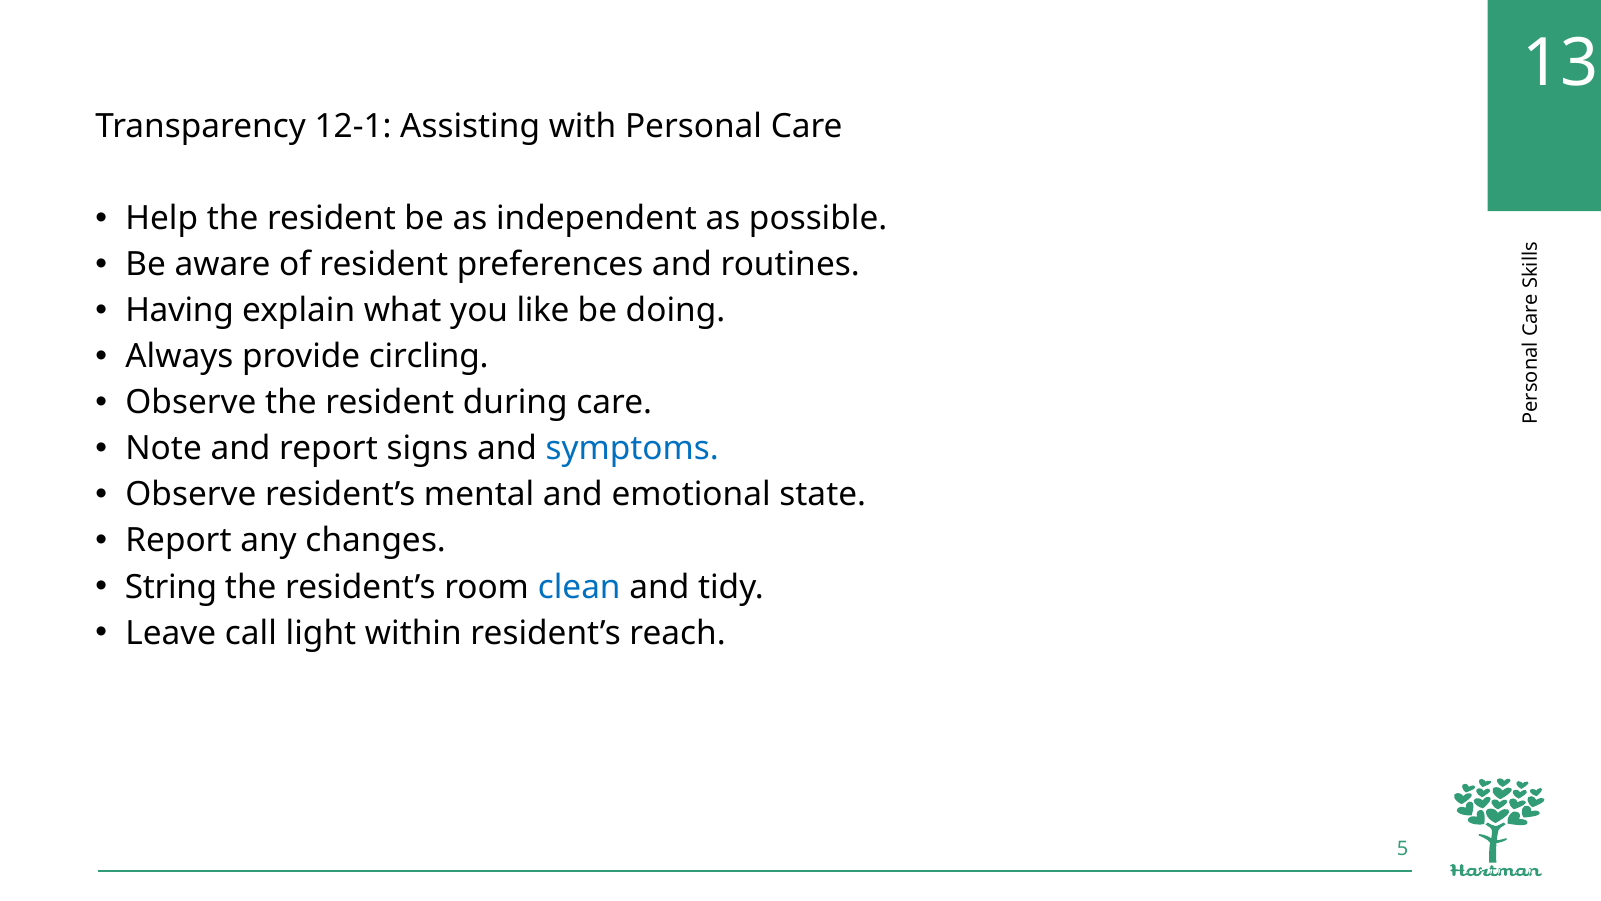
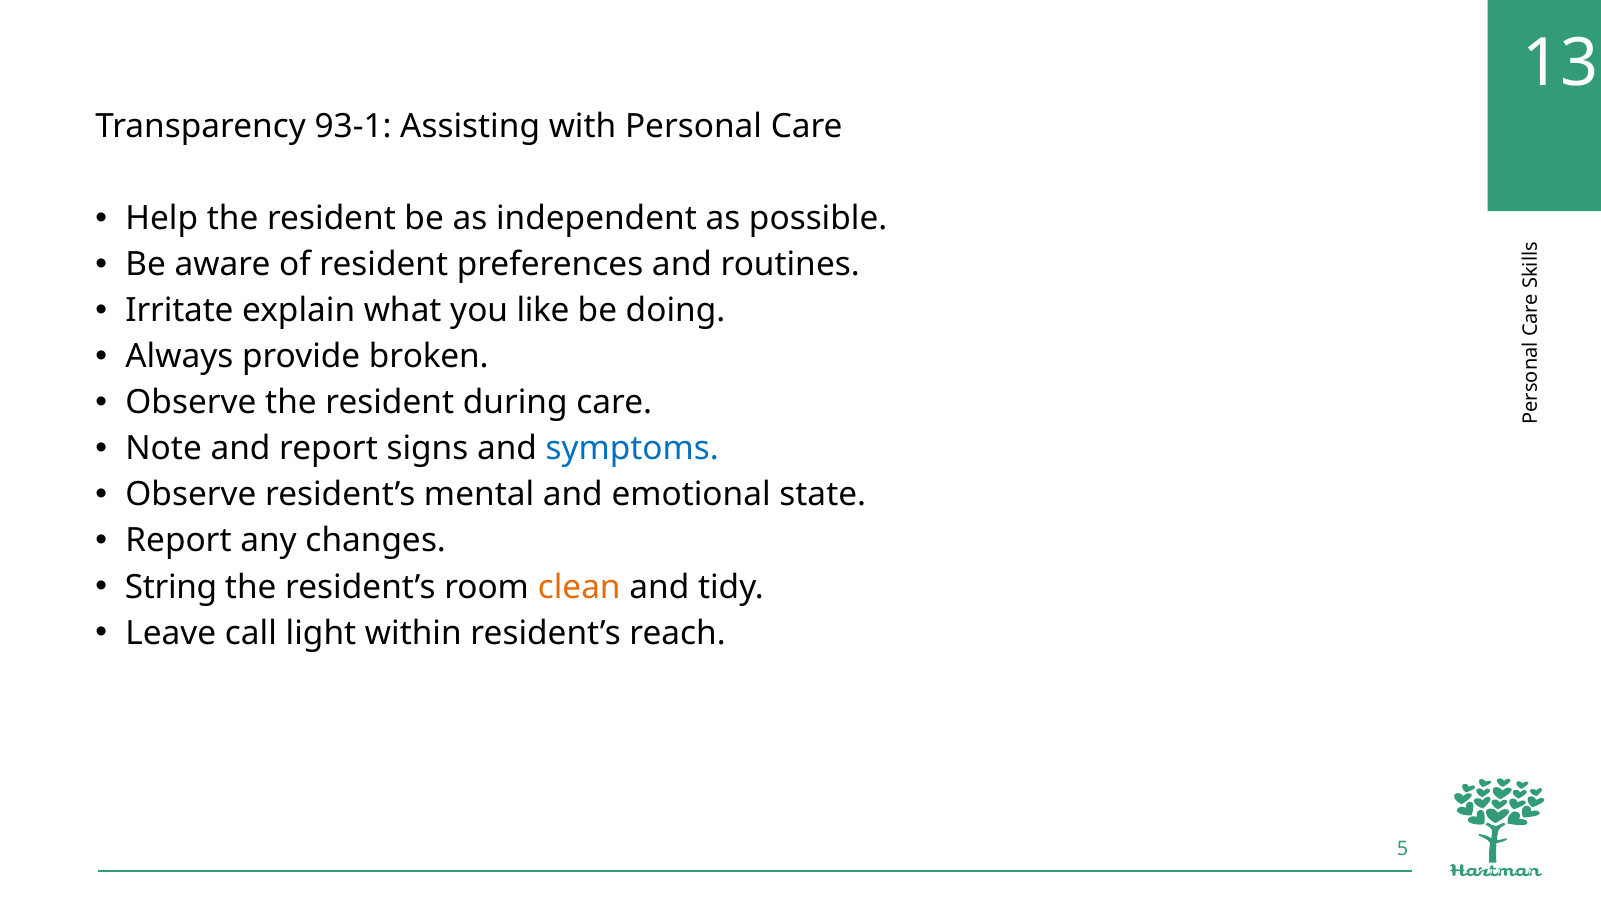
12-1: 12-1 -> 93-1
Having: Having -> Irritate
circling: circling -> broken
clean colour: blue -> orange
